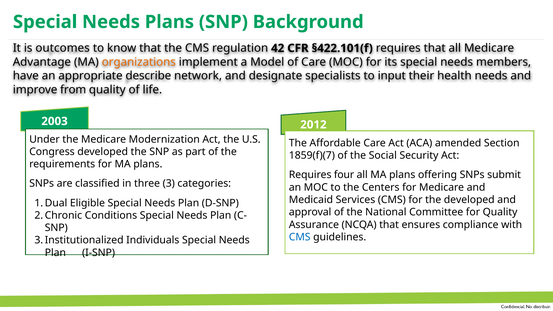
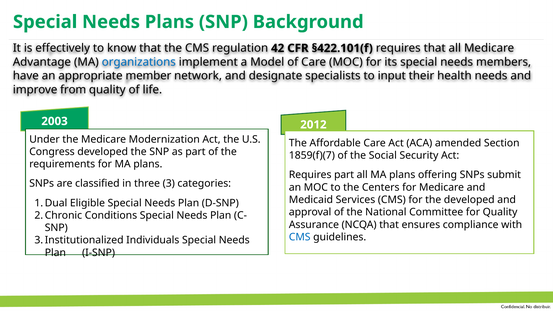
outcomes: outcomes -> effectively
organizations colour: orange -> blue
describe: describe -> member
Requires four: four -> part
